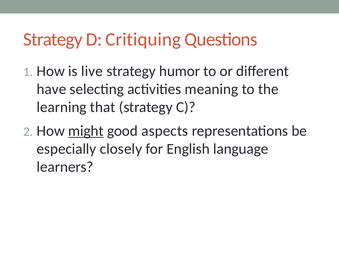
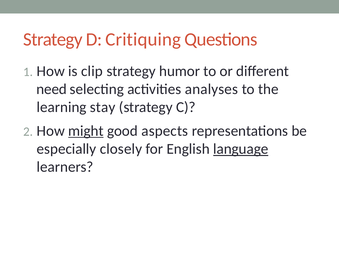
live: live -> clip
have: have -> need
meaning: meaning -> analyses
that: that -> stay
language underline: none -> present
